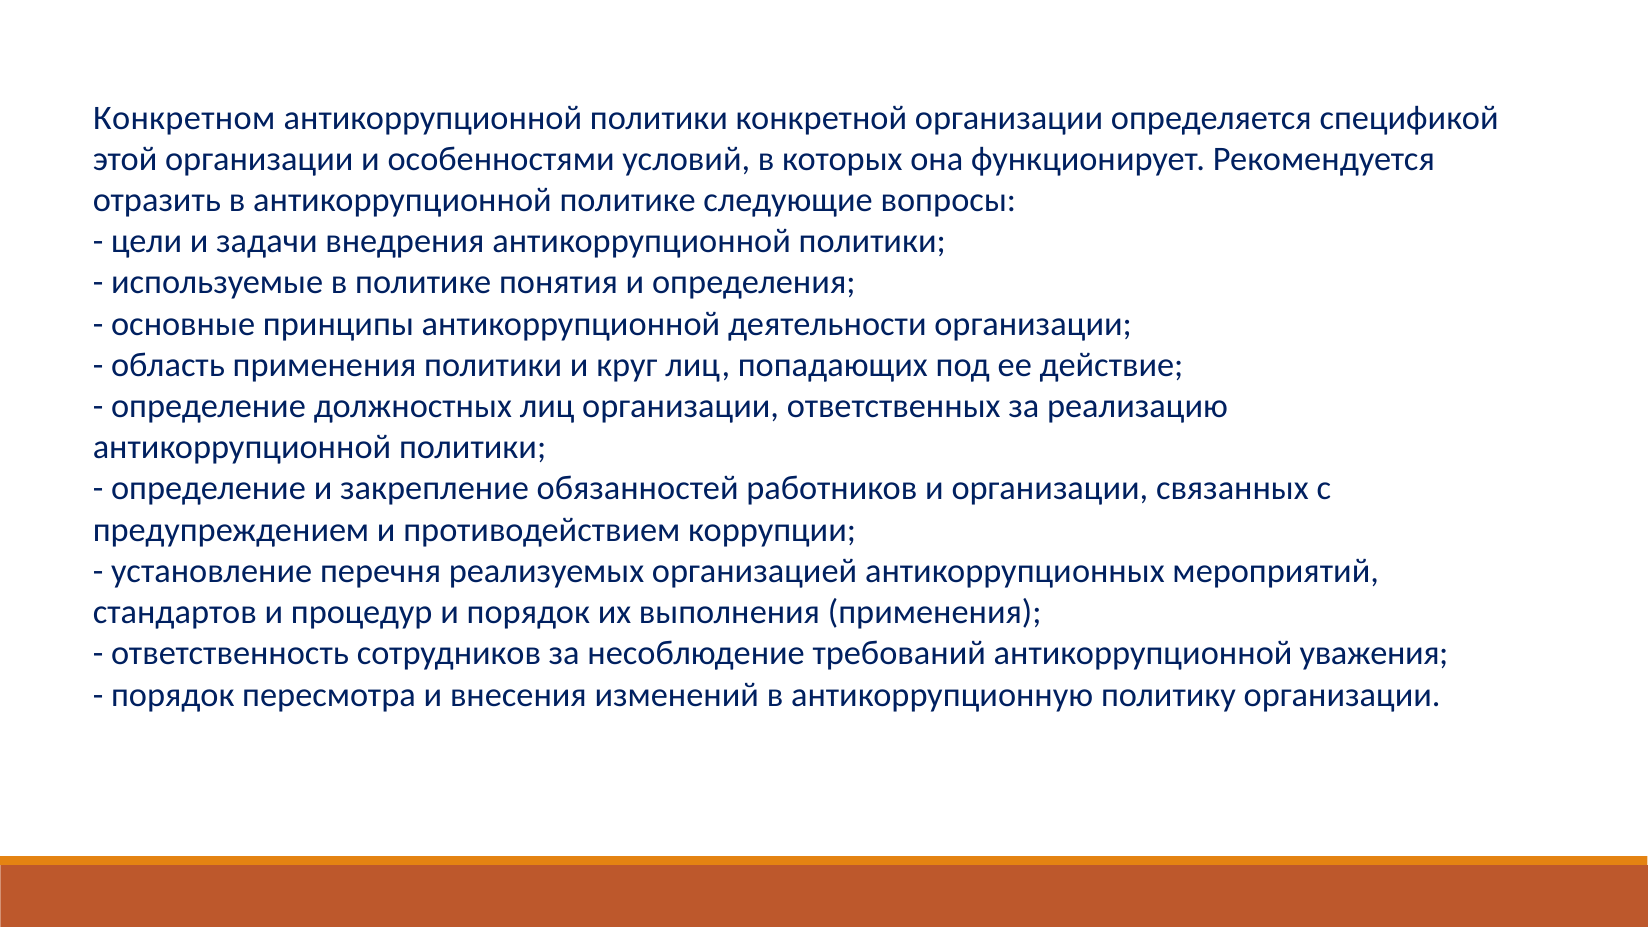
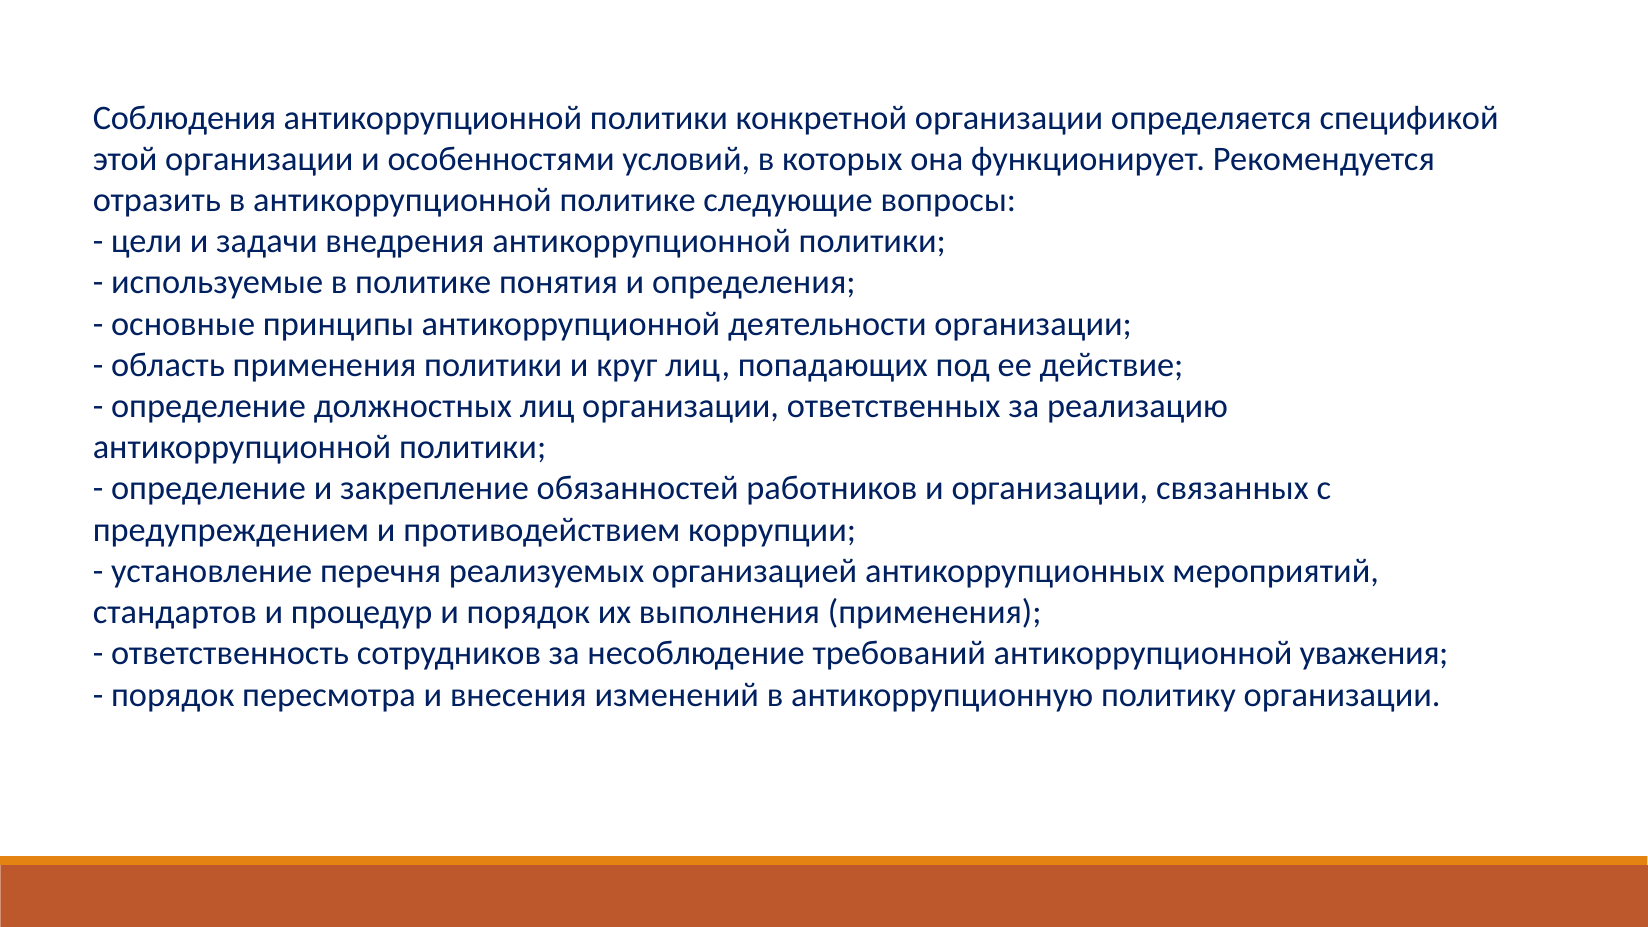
Конкретном: Конкретном -> Соблюдения
